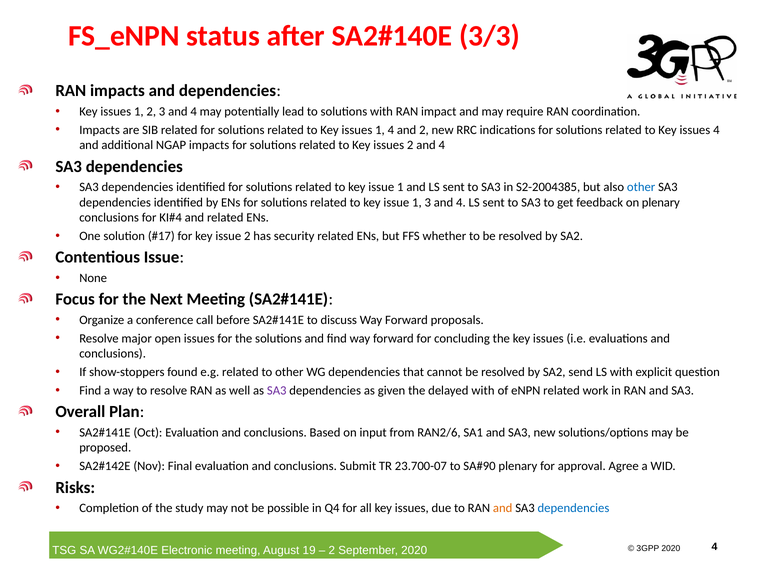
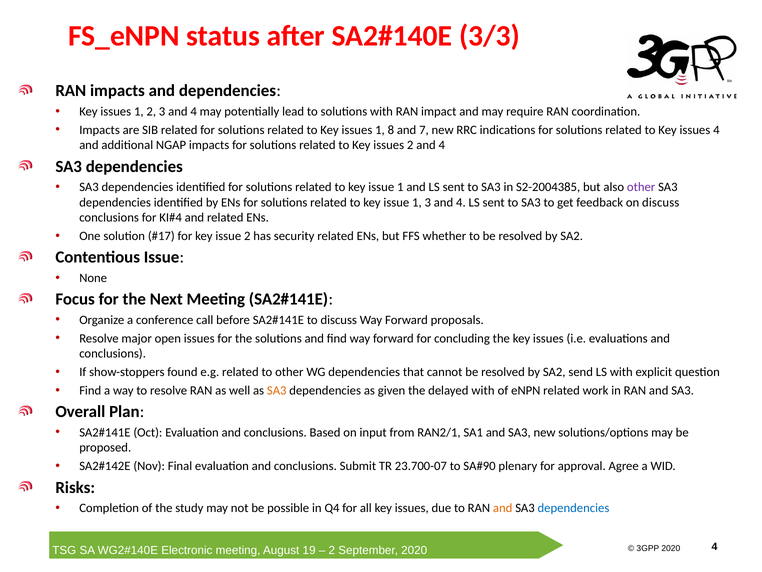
1 4: 4 -> 8
and 2: 2 -> 7
other at (641, 187) colour: blue -> purple
on plenary: plenary -> discuss
SA3 at (277, 390) colour: purple -> orange
RAN2/6: RAN2/6 -> RAN2/1
